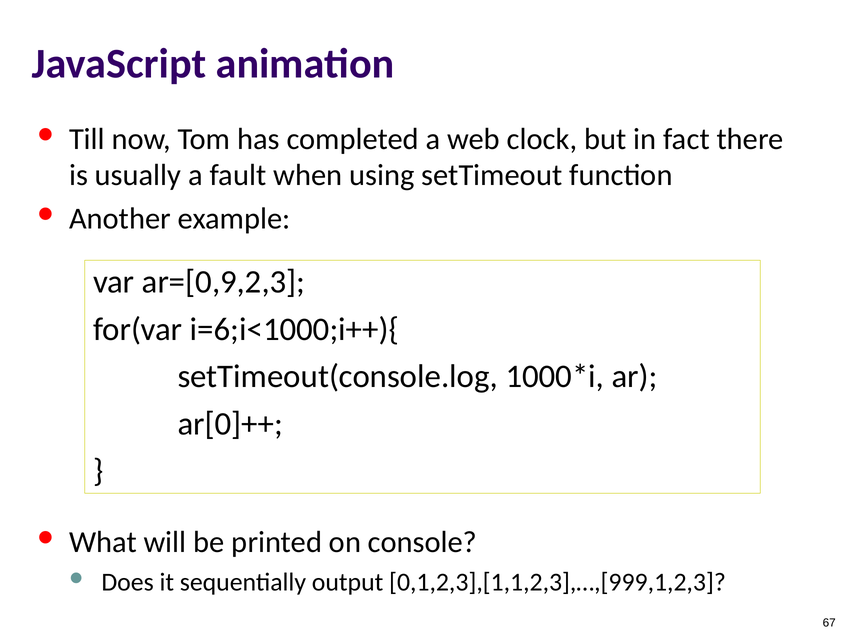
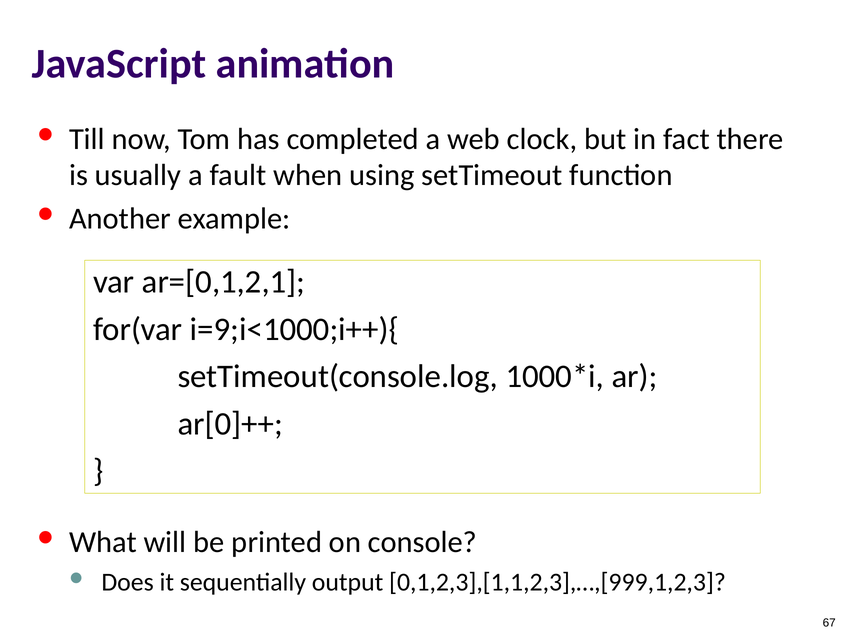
ar=[0,9,2,3: ar=[0,9,2,3 -> ar=[0,1,2,1
i=6;i<1000;i++){: i=6;i<1000;i++){ -> i=9;i<1000;i++){
